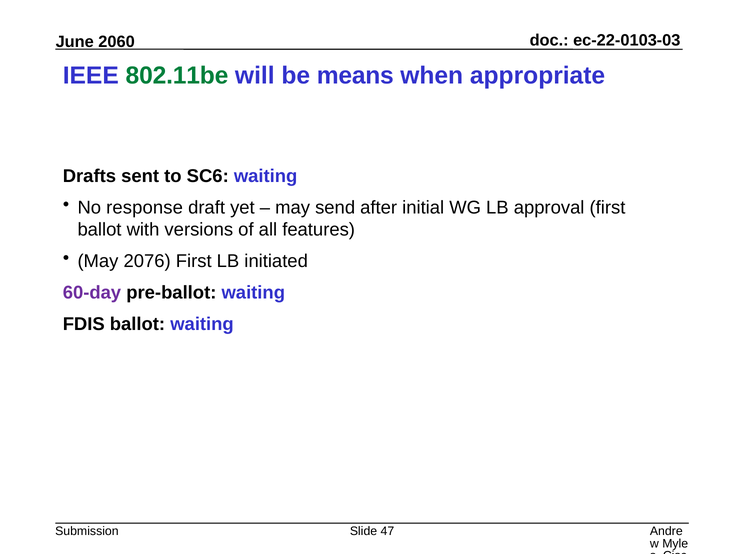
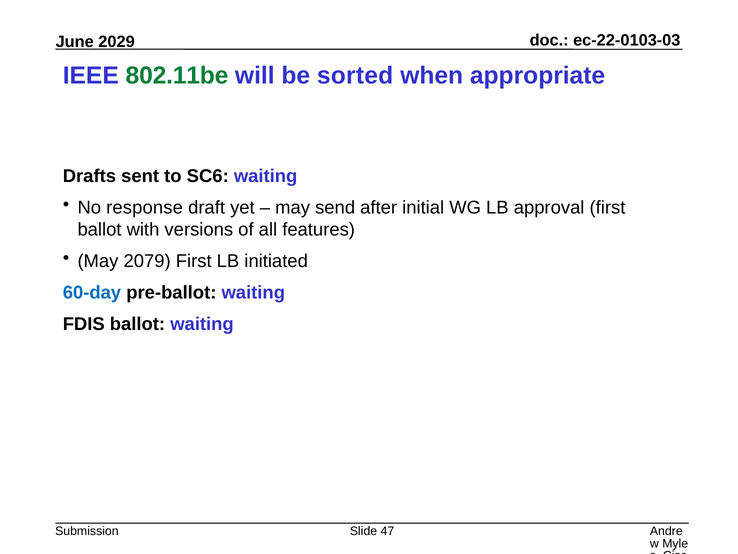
2060: 2060 -> 2029
means: means -> sorted
2076: 2076 -> 2079
60-day colour: purple -> blue
